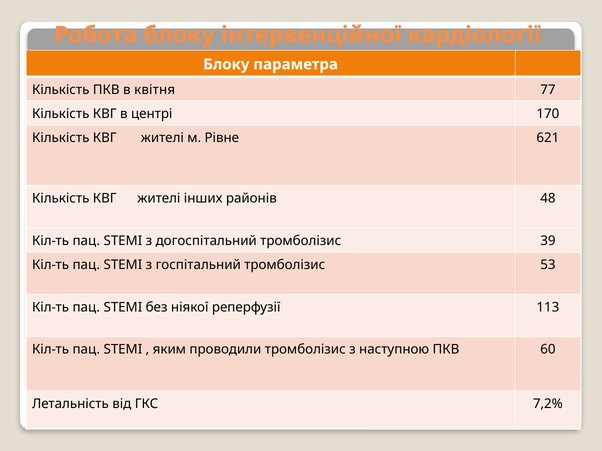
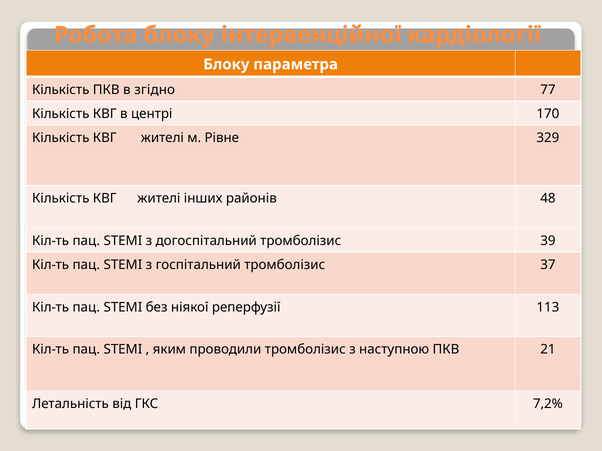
квітня: квітня -> згідно
621: 621 -> 329
53: 53 -> 37
60: 60 -> 21
